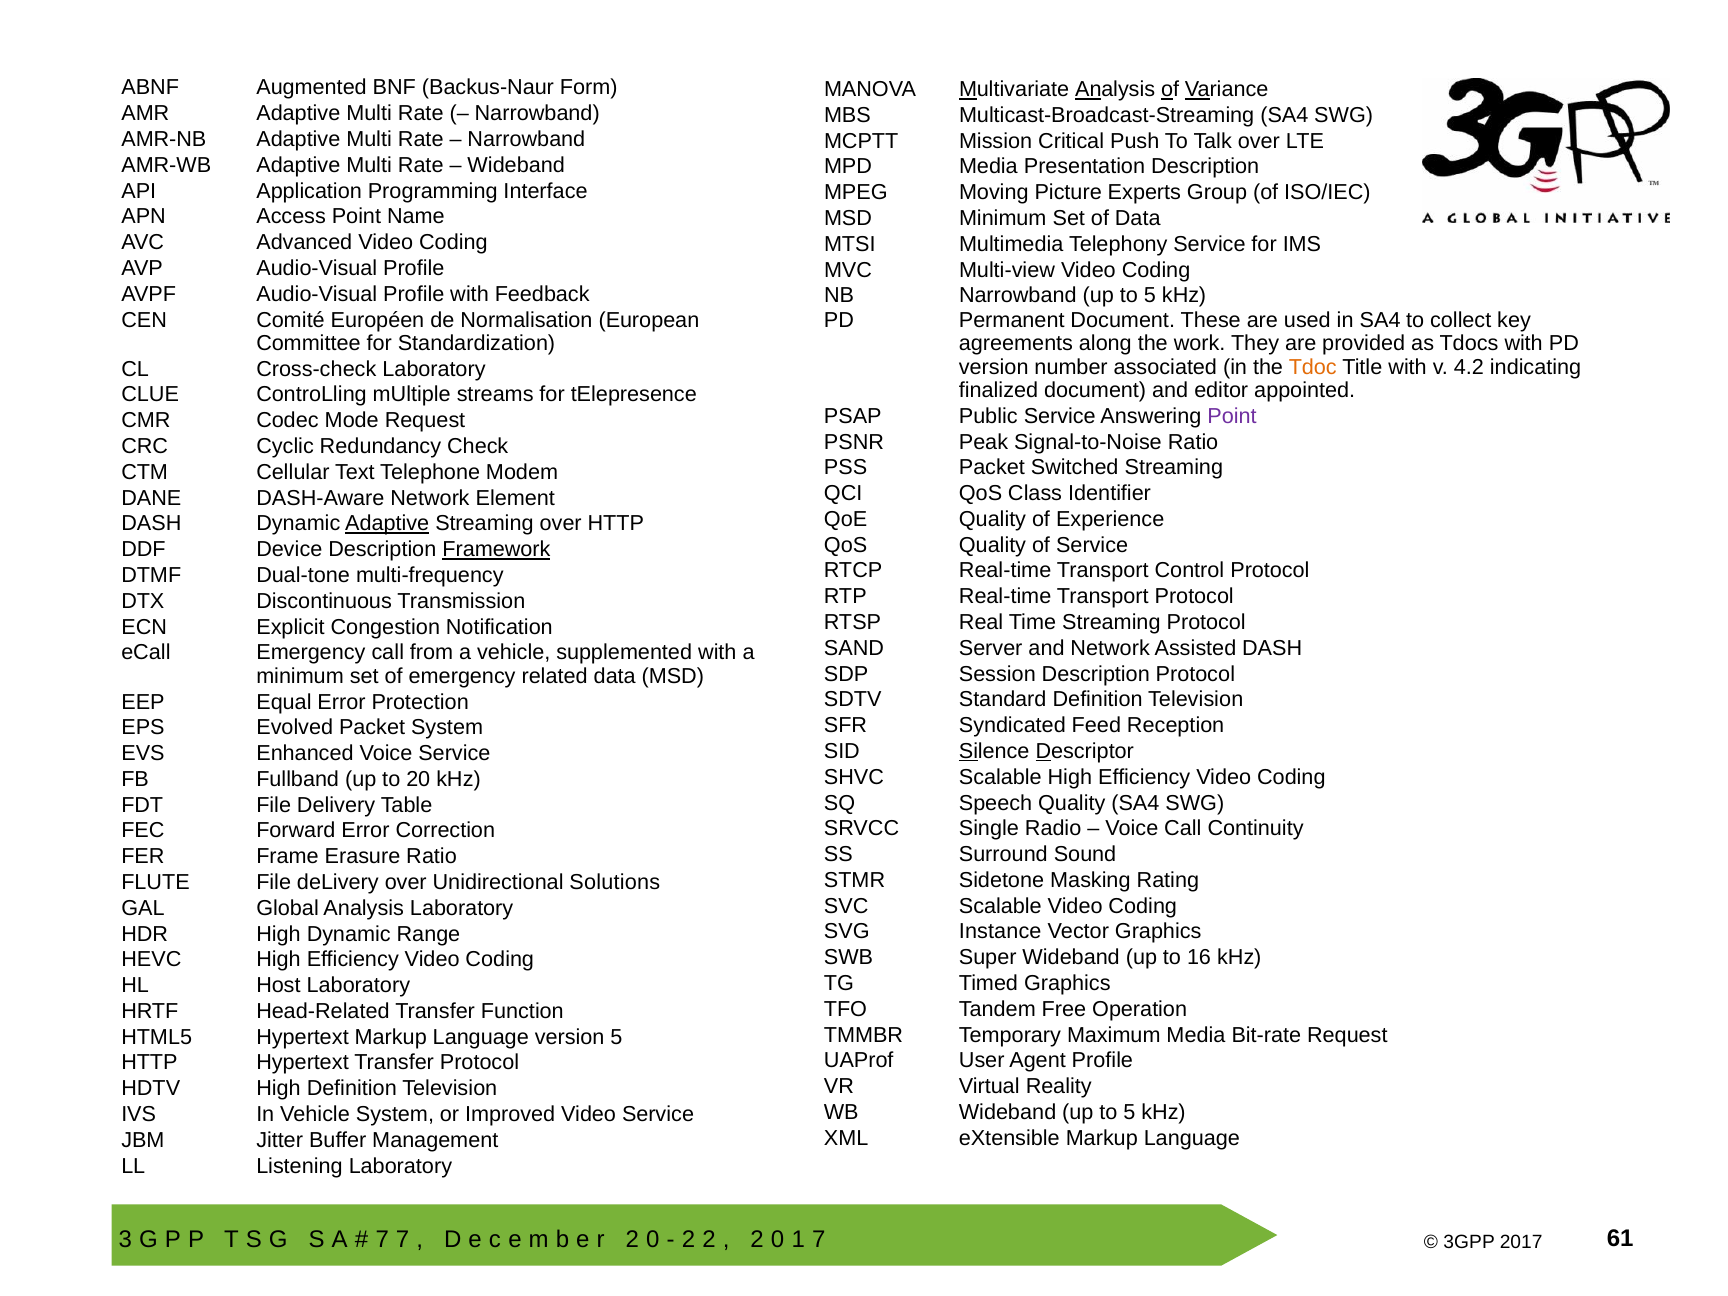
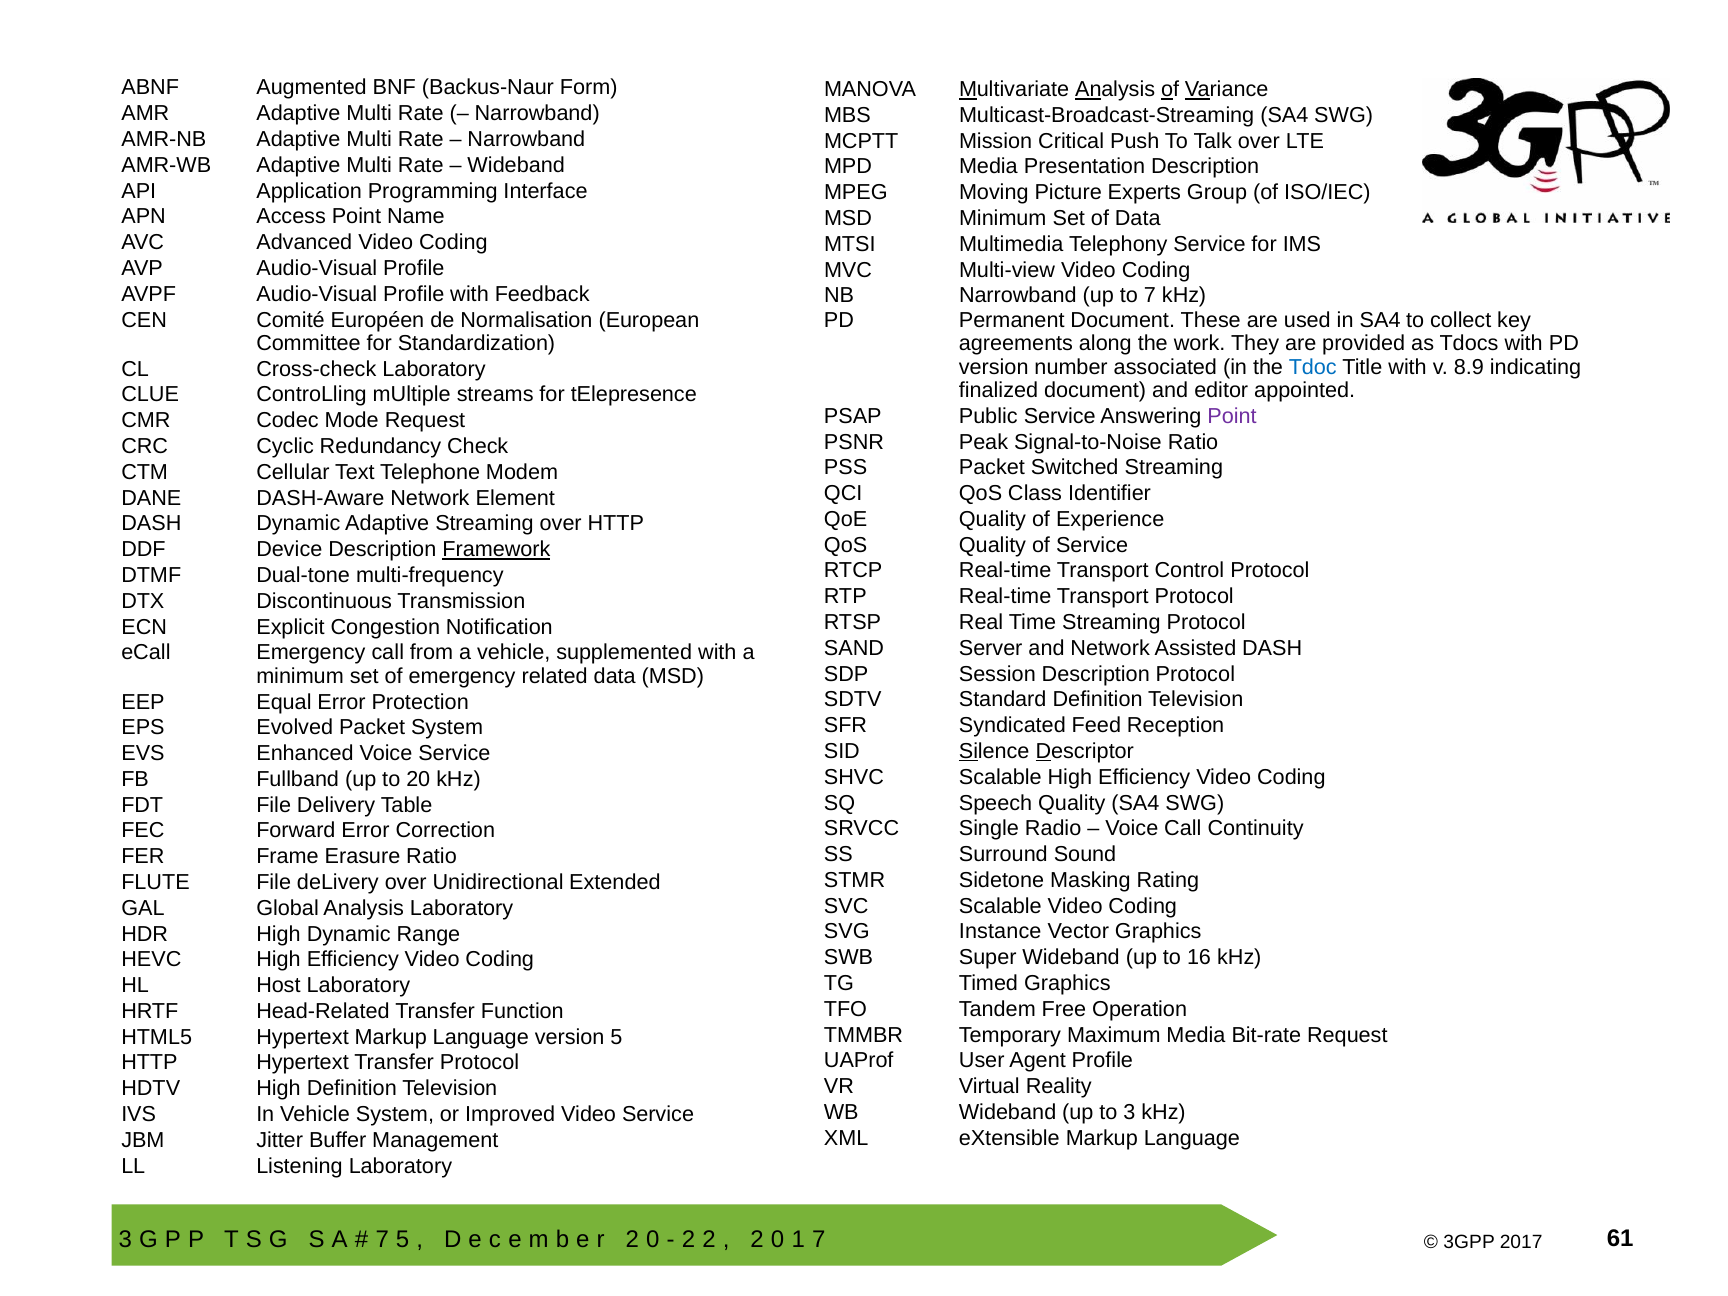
Narrowband up to 5: 5 -> 7
Tdoc colour: orange -> blue
4.2: 4.2 -> 8.9
Adaptive at (387, 524) underline: present -> none
Solutions: Solutions -> Extended
Wideband up to 5: 5 -> 3
7 at (403, 1239): 7 -> 5
